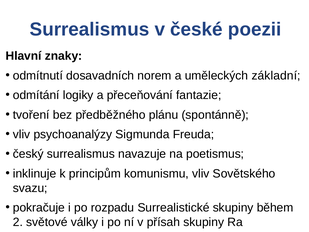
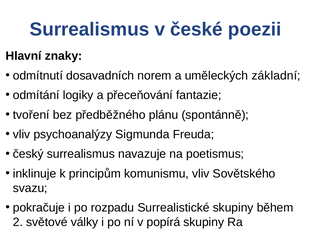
přísah: přísah -> popírá
